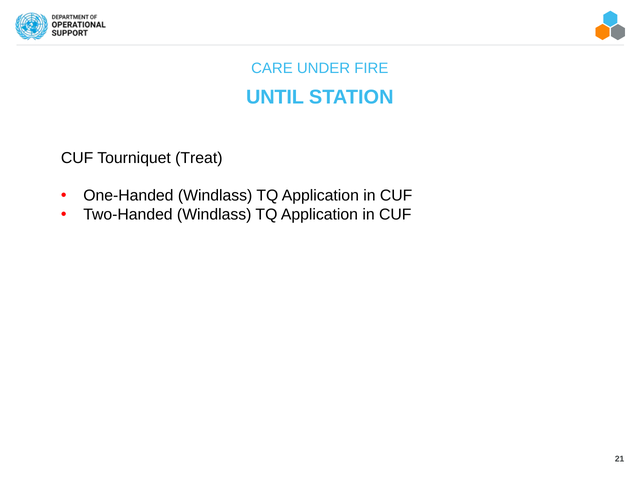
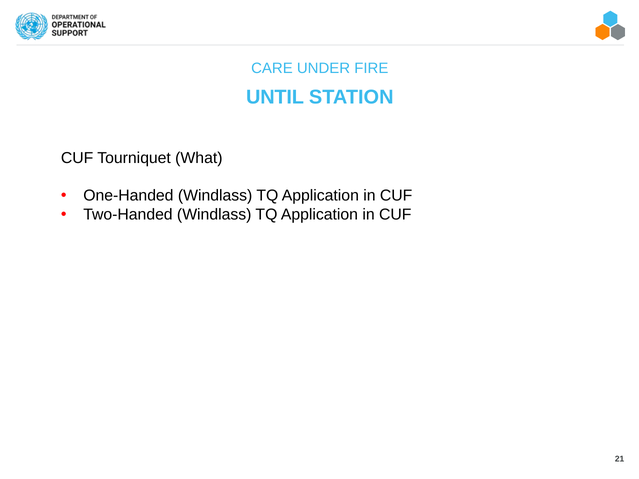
Treat: Treat -> What
